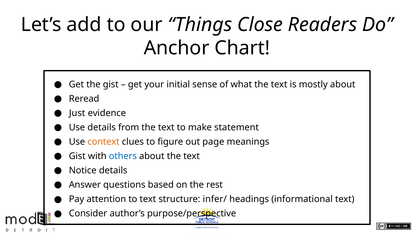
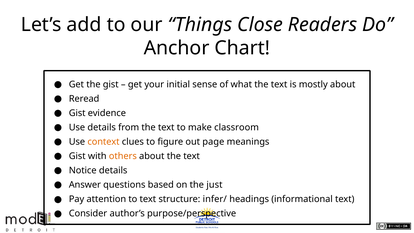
Just at (77, 113): Just -> Gist
statement: statement -> classroom
others colour: blue -> orange
rest: rest -> just
